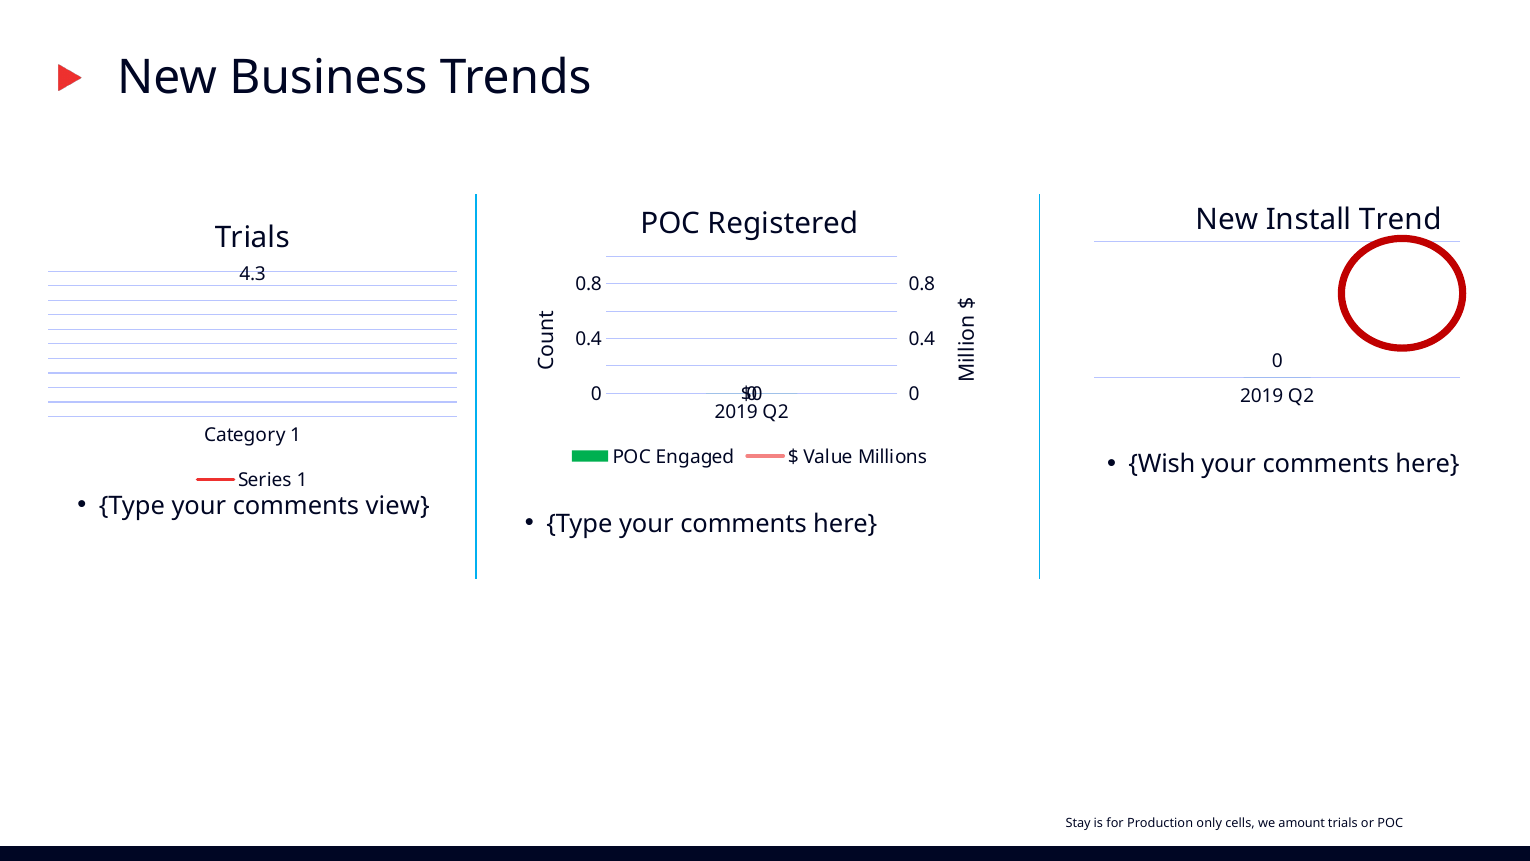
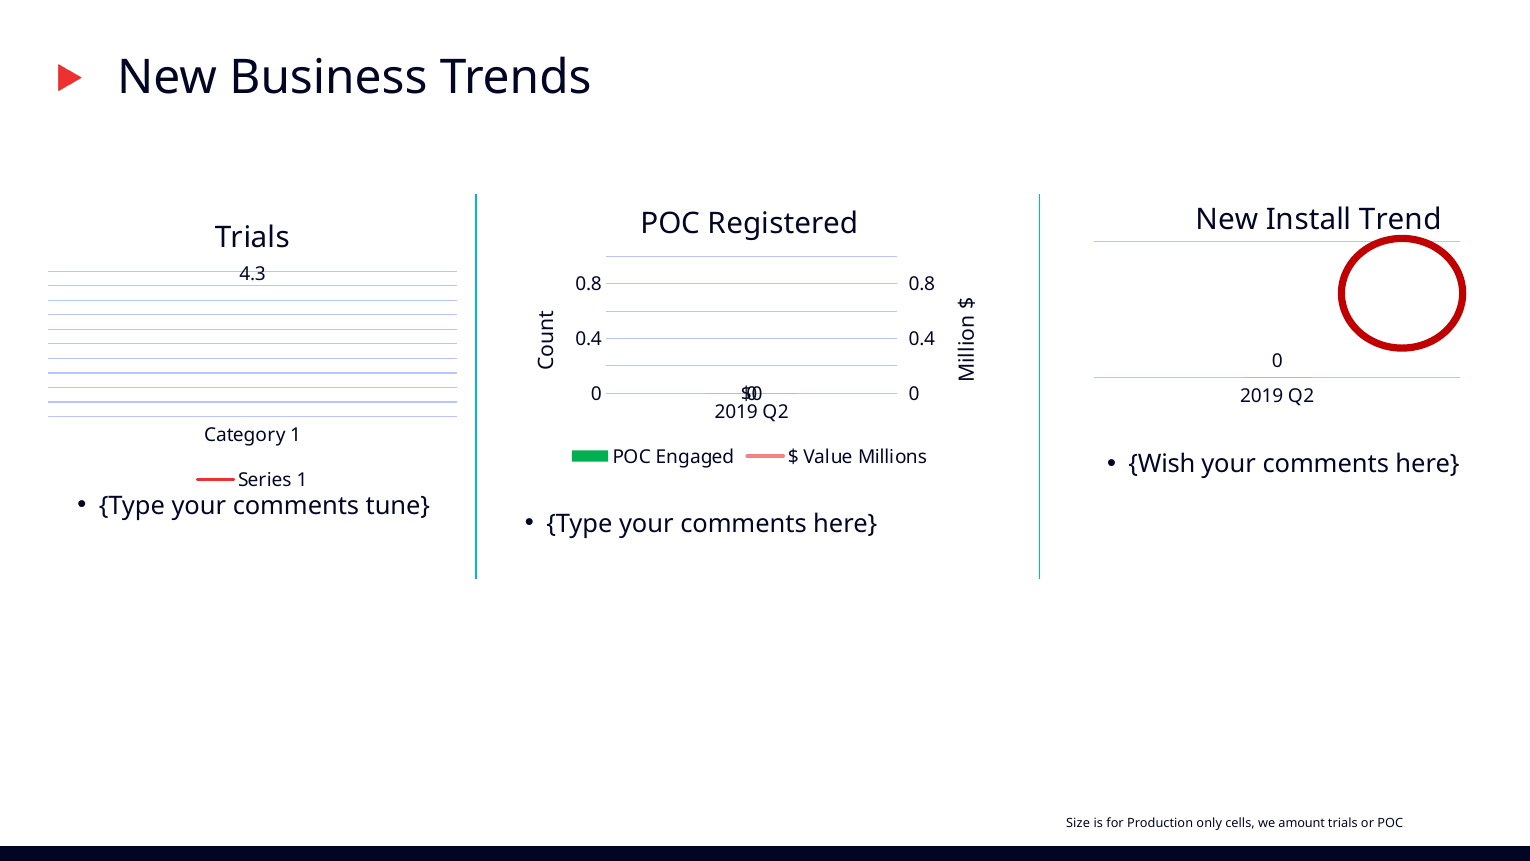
view: view -> tune
Stay: Stay -> Size
